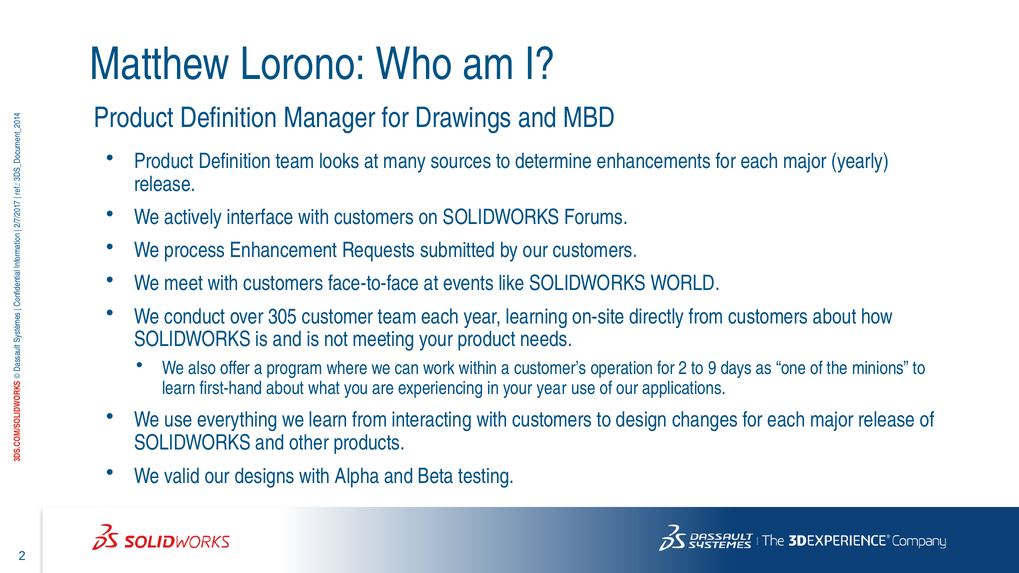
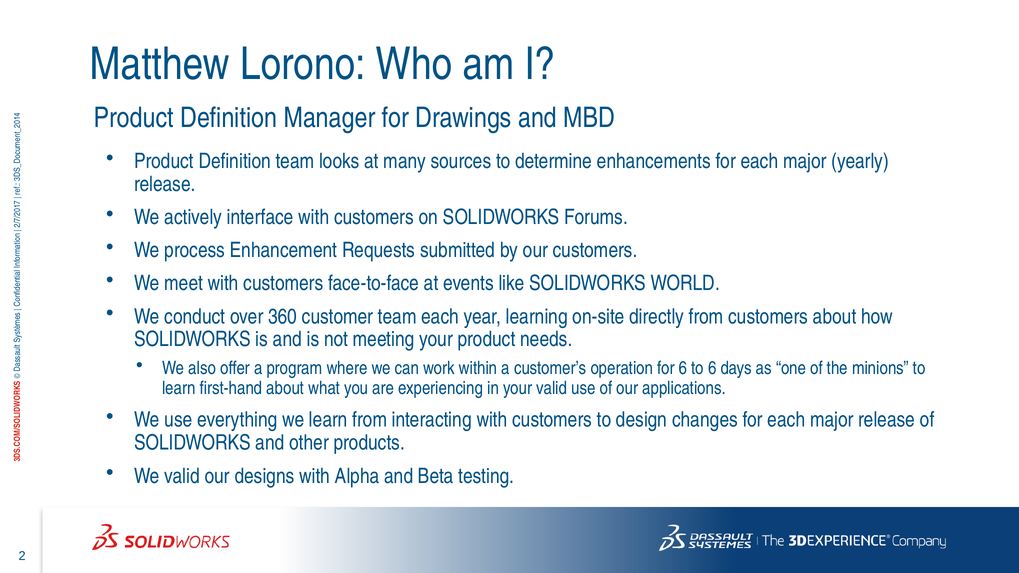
305: 305 -> 360
for 2: 2 -> 6
to 9: 9 -> 6
your year: year -> valid
